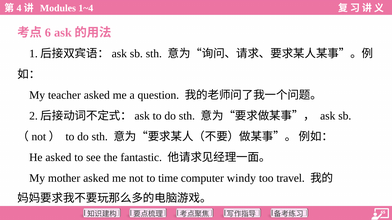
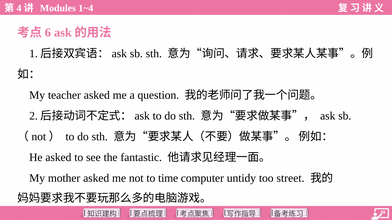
windy: windy -> untidy
travel: travel -> street
